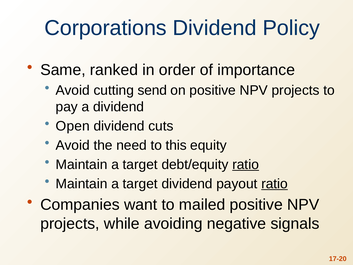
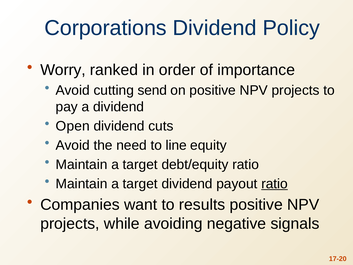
Same: Same -> Worry
this: this -> line
ratio at (246, 164) underline: present -> none
mailed: mailed -> results
